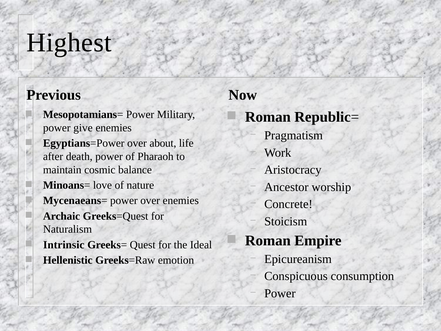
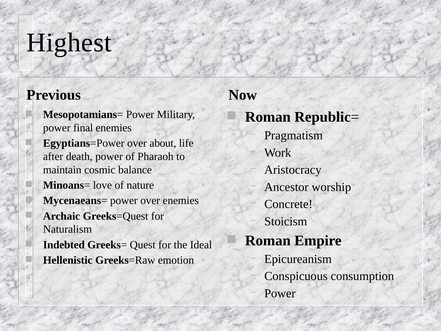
give: give -> final
Intrinsic: Intrinsic -> Indebted
